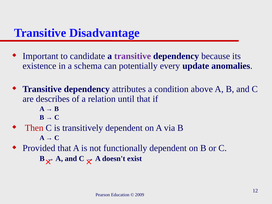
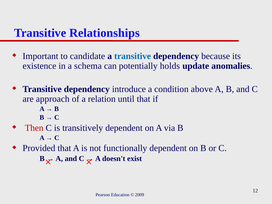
Disadvantage: Disadvantage -> Relationships
transitive at (133, 56) colour: purple -> blue
every: every -> holds
attributes: attributes -> introduce
describes: describes -> approach
